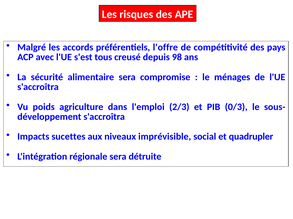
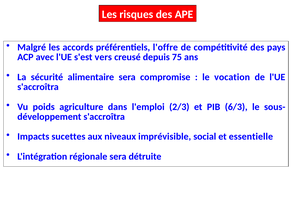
tous: tous -> vers
98: 98 -> 75
ménages: ménages -> vocation
0/3: 0/3 -> 6/3
quadrupler: quadrupler -> essentielle
